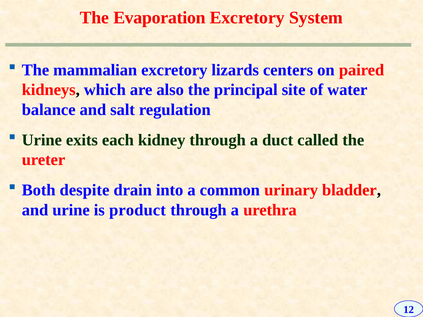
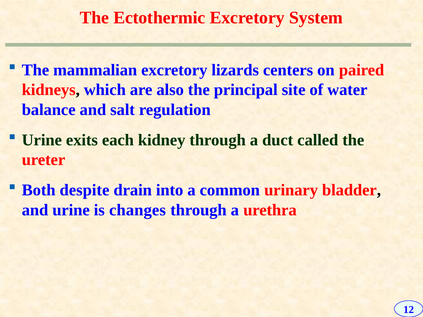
Evaporation: Evaporation -> Ectothermic
product: product -> changes
